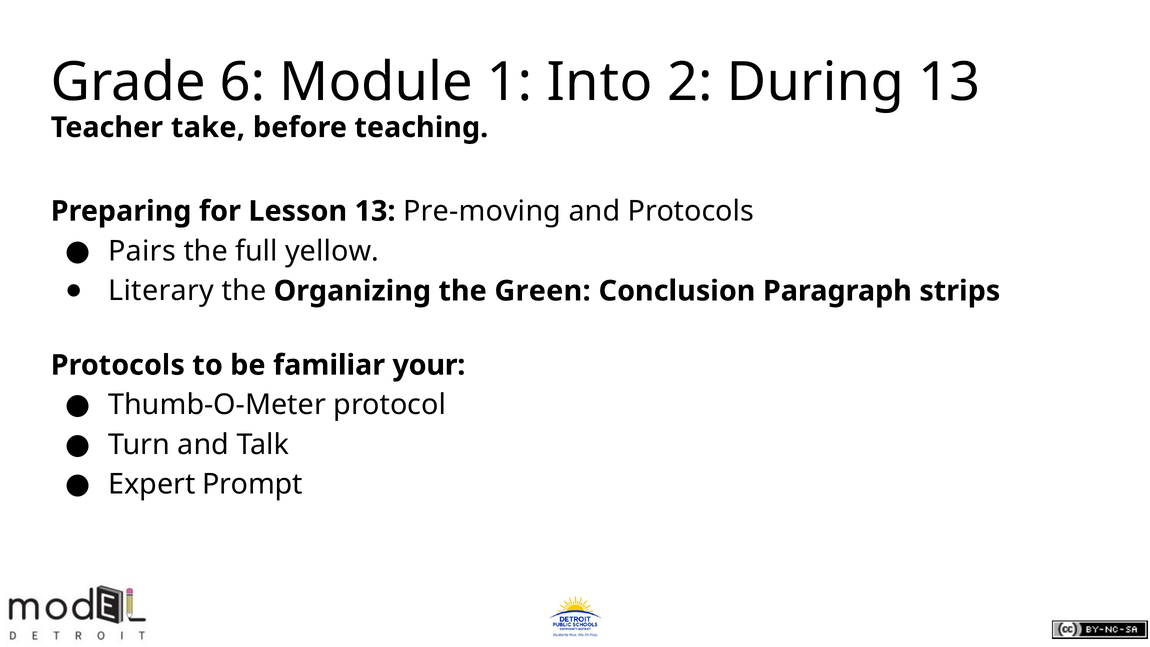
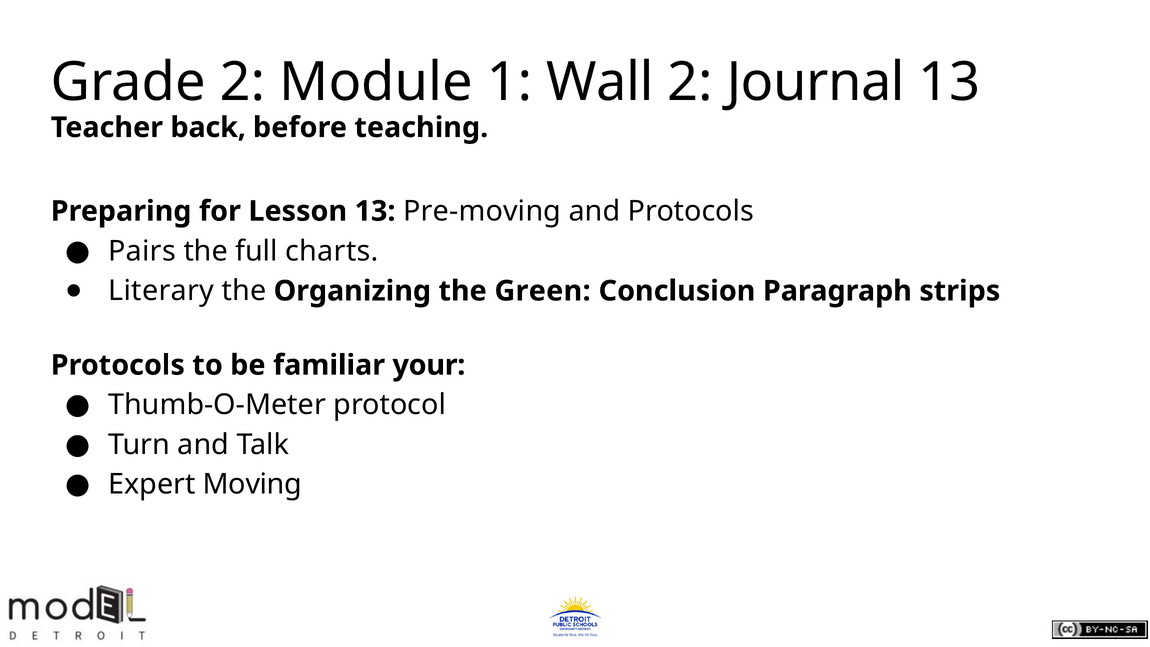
Grade 6: 6 -> 2
Into: Into -> Wall
During: During -> Journal
take: take -> back
yellow: yellow -> charts
Prompt: Prompt -> Moving
